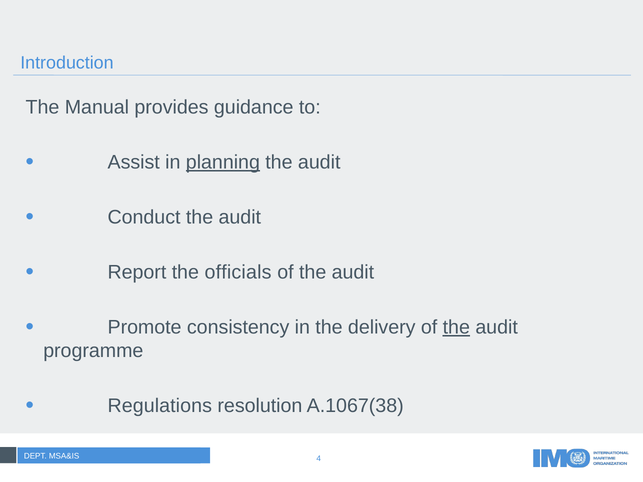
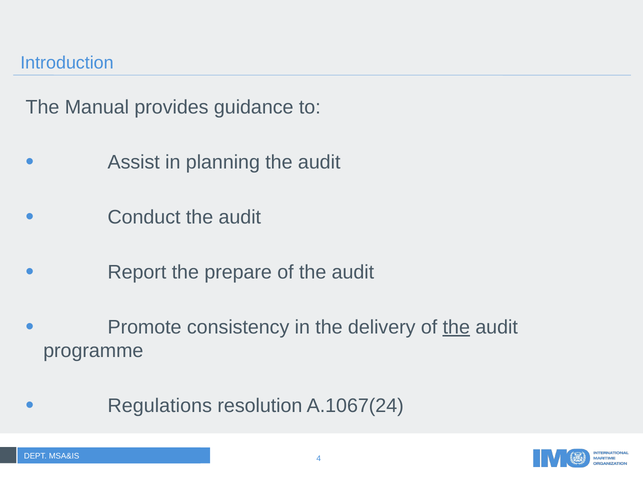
planning underline: present -> none
officials: officials -> prepare
A.1067(38: A.1067(38 -> A.1067(24
